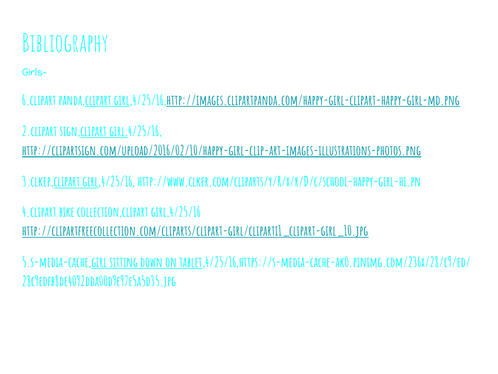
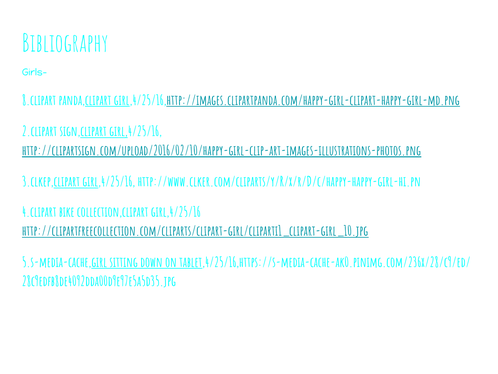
6.clipart: 6.clipart -> 8.clipart
http://www.clker.com/cliparts/y/R/x/r/D/c/school-happy-girl-hi.pn: http://www.clker.com/cliparts/y/R/x/r/D/c/school-happy-girl-hi.pn -> http://www.clker.com/cliparts/y/R/x/r/D/c/happy-happy-girl-hi.pn
